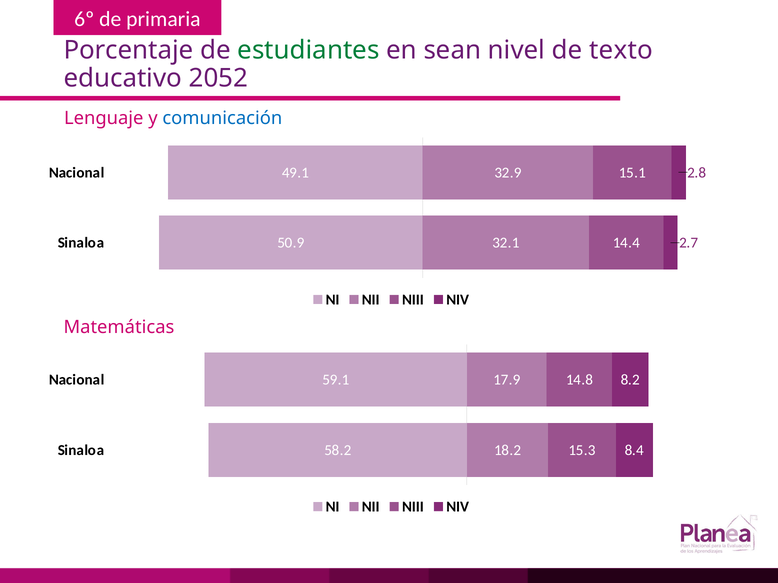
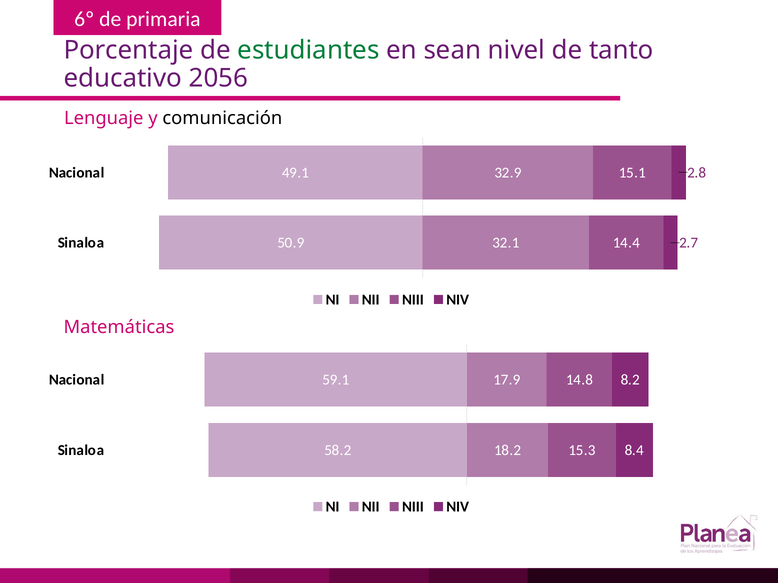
texto: texto -> tanto
2052: 2052 -> 2056
comunicación colour: blue -> black
